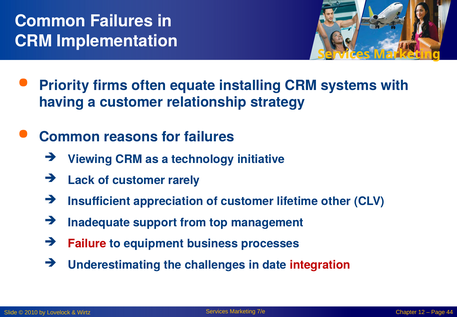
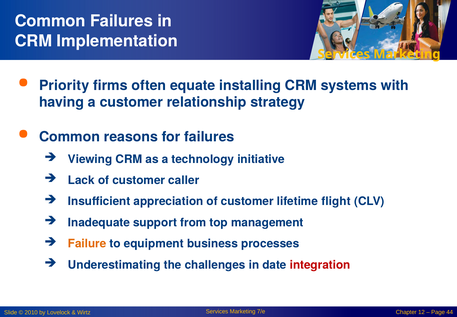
rarely: rarely -> caller
other: other -> flight
Failure colour: red -> orange
